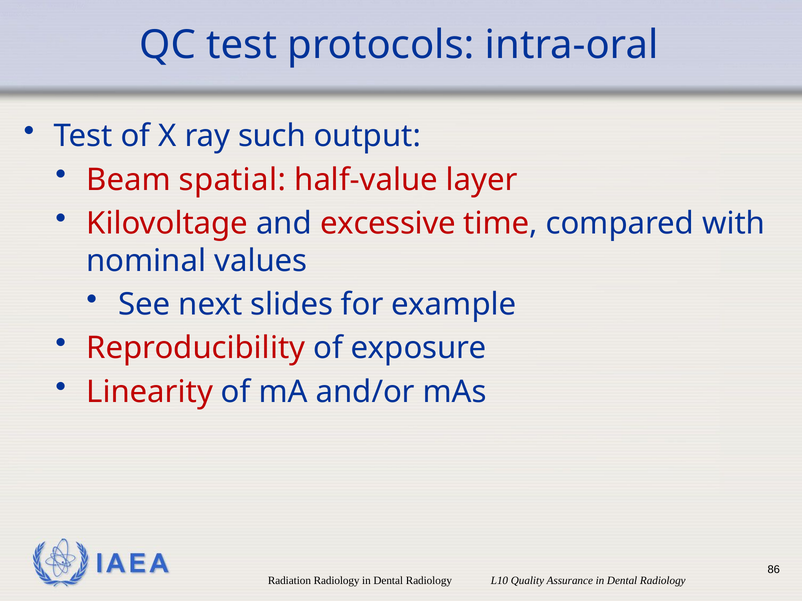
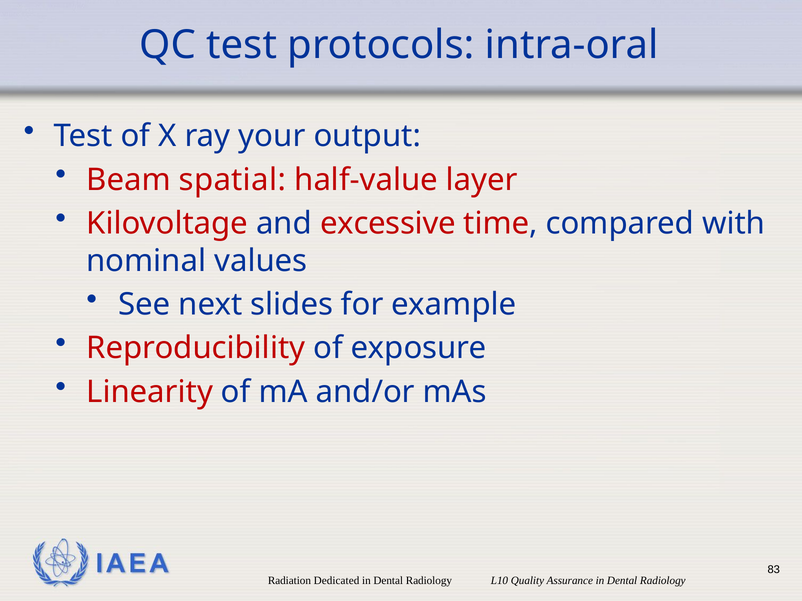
such: such -> your
86: 86 -> 83
Radiation Radiology: Radiology -> Dedicated
